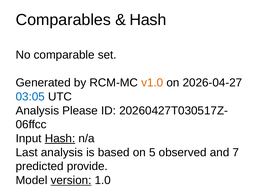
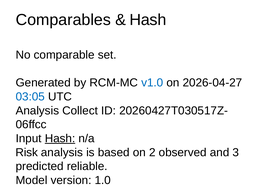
v1.0 colour: orange -> blue
Please: Please -> Collect
Last: Last -> Risk
5: 5 -> 2
7: 7 -> 3
provide: provide -> reliable
version underline: present -> none
